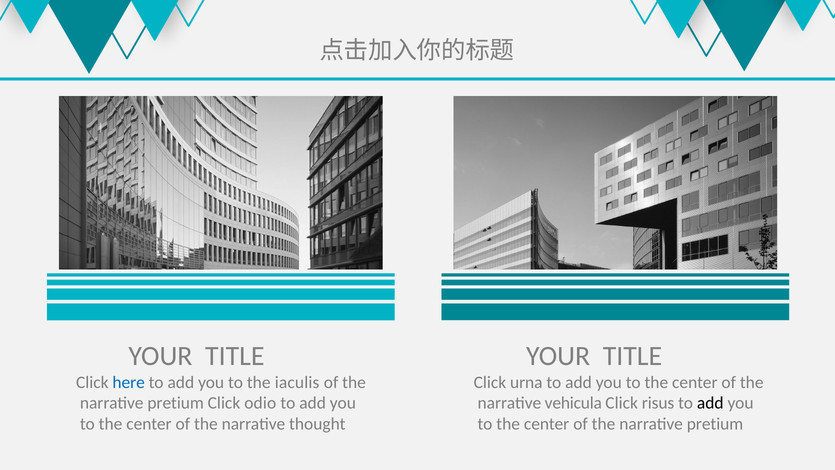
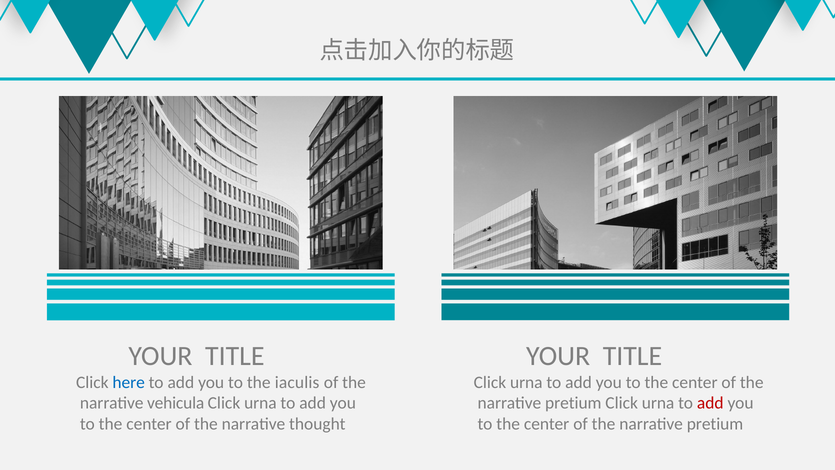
pretium at (176, 403): pretium -> vehicula
odio at (260, 403): odio -> urna
vehicula at (573, 403): vehicula -> pretium
risus at (658, 403): risus -> urna
add at (710, 403) colour: black -> red
